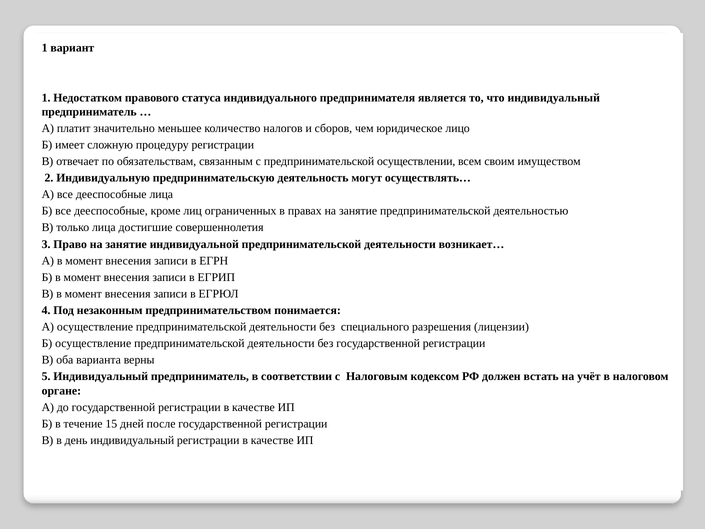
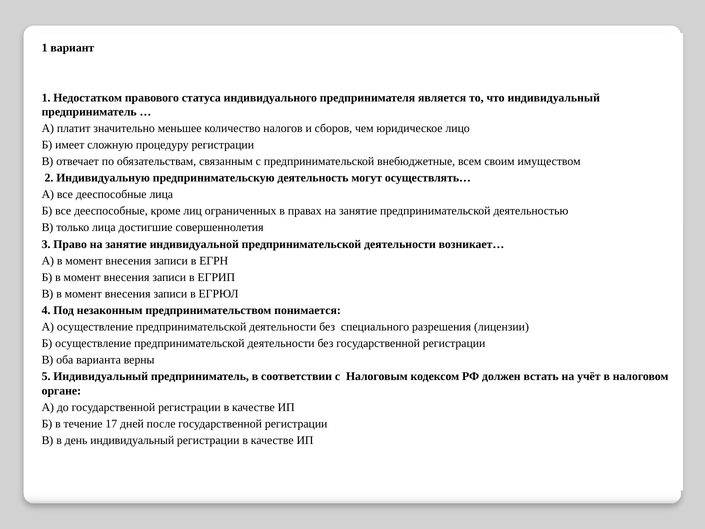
осуществлении: осуществлении -> внебюджетные
15: 15 -> 17
